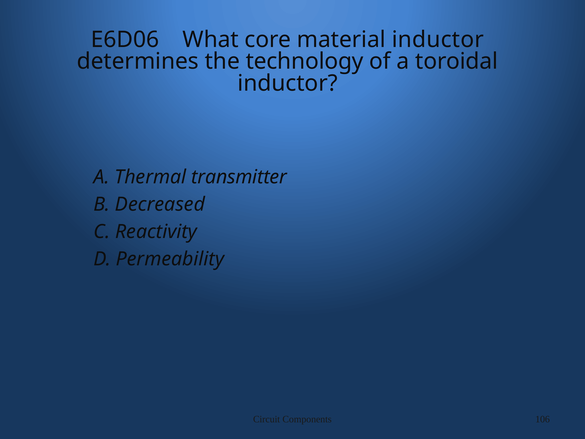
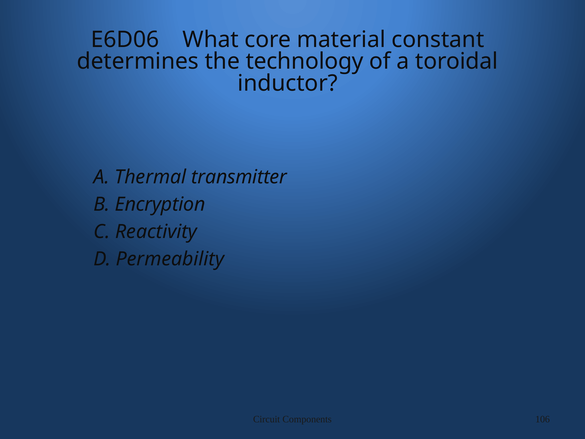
material inductor: inductor -> constant
Decreased: Decreased -> Encryption
